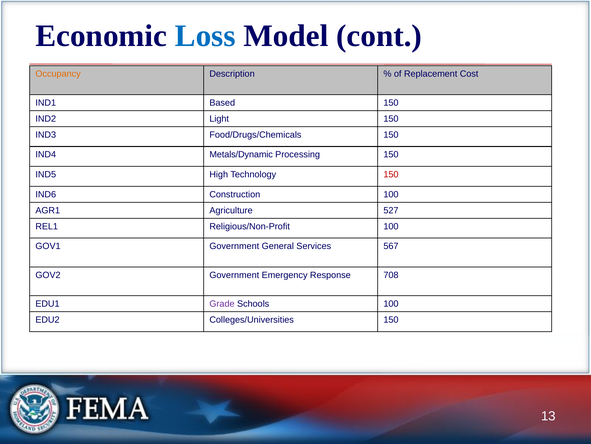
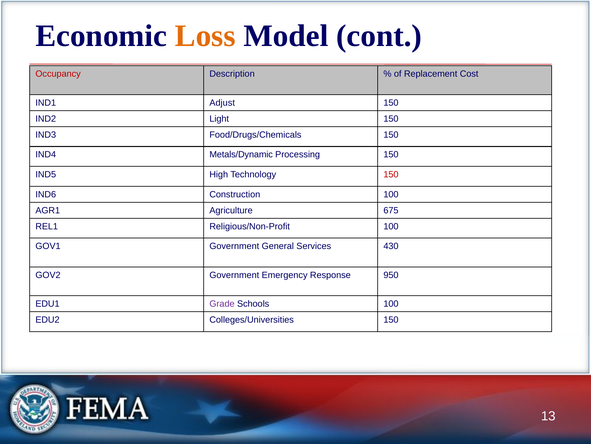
Loss colour: blue -> orange
Occupancy colour: orange -> red
Based: Based -> Adjust
527: 527 -> 675
567: 567 -> 430
708: 708 -> 950
